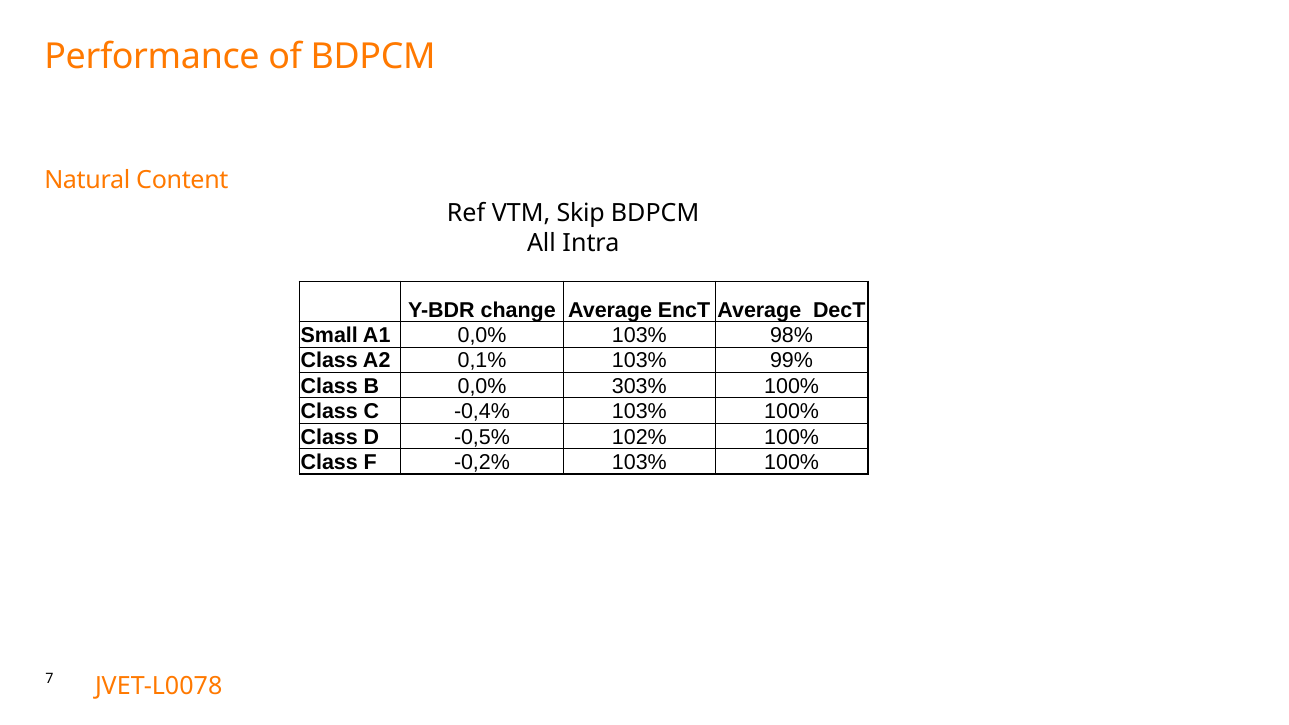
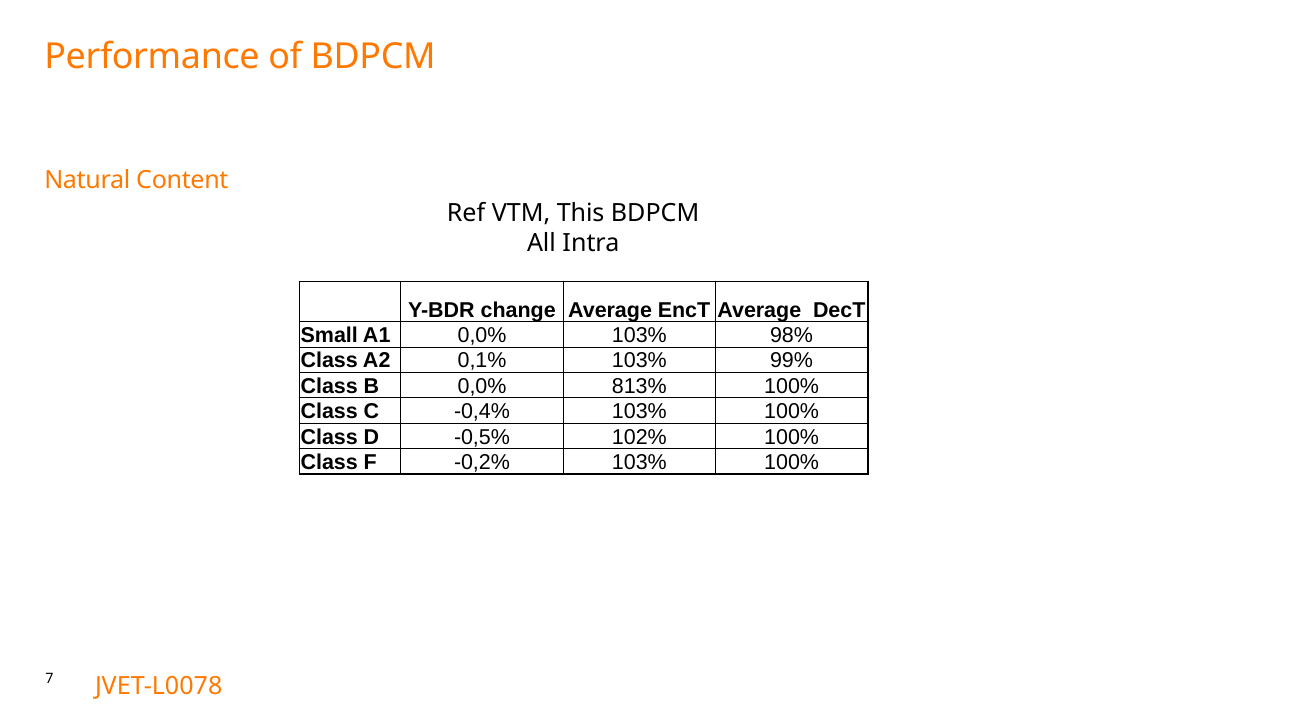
Skip: Skip -> This
303%: 303% -> 813%
